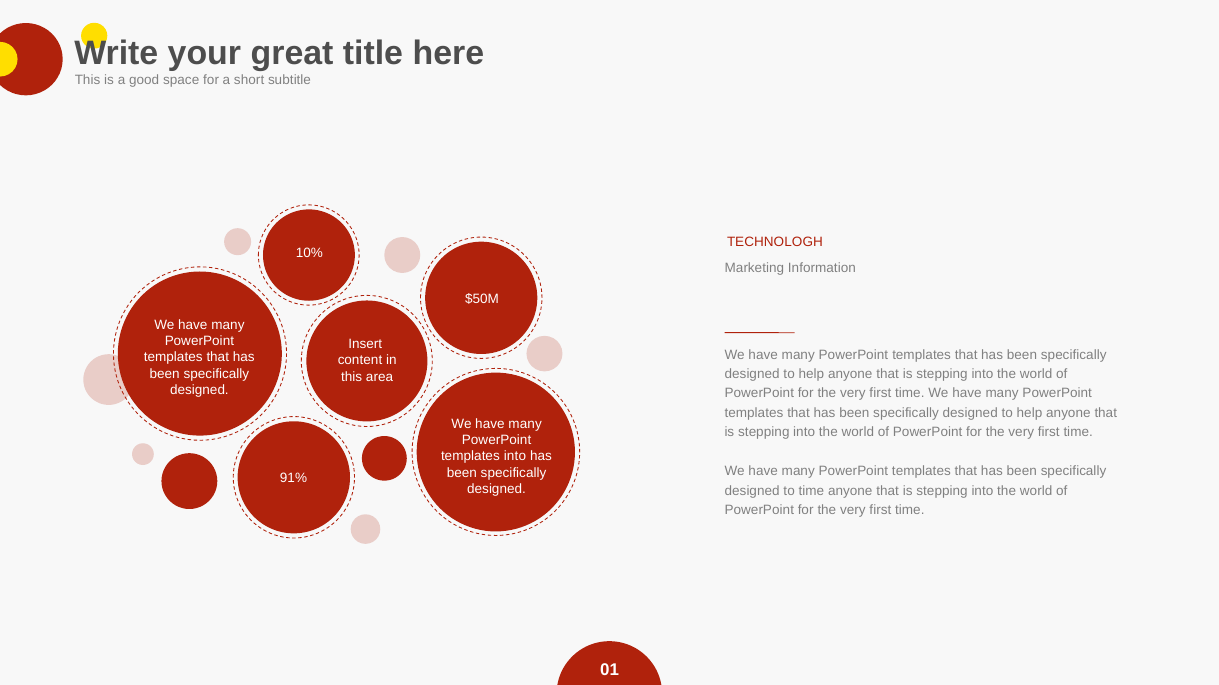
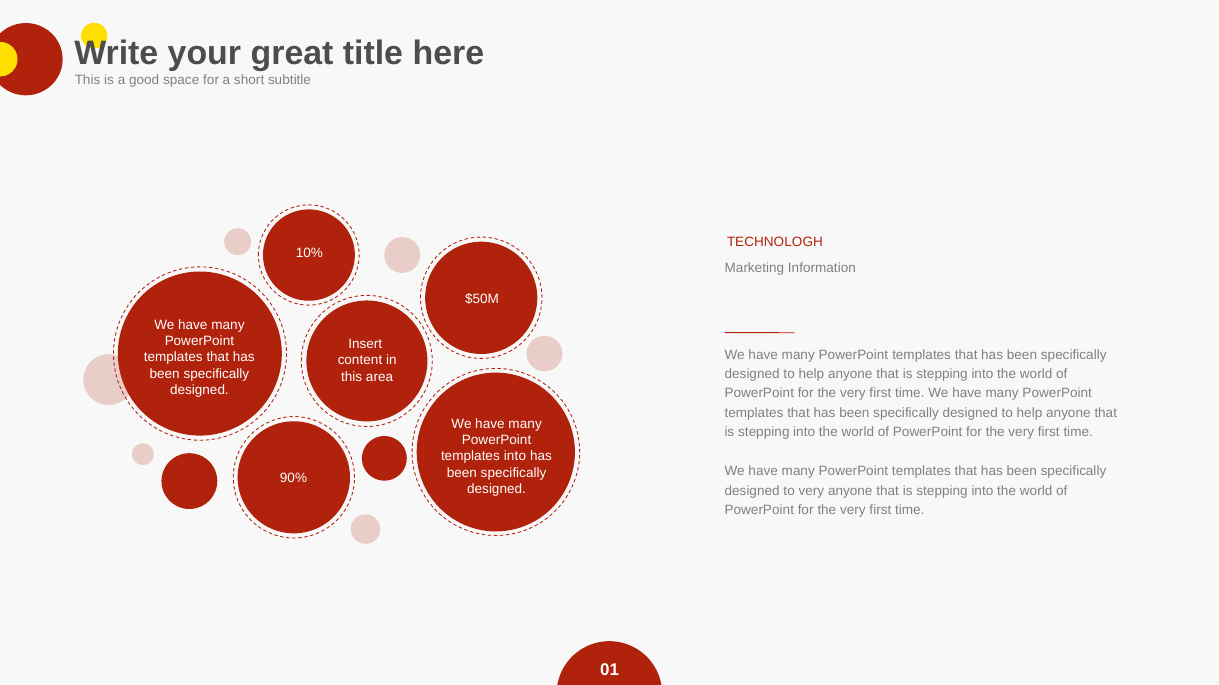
91%: 91% -> 90%
to time: time -> very
